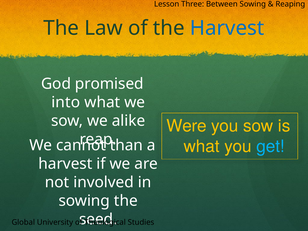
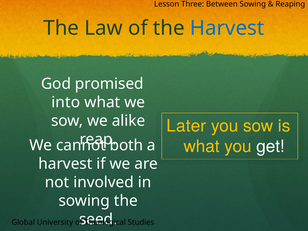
Were: Were -> Later
get colour: light blue -> white
than: than -> both
